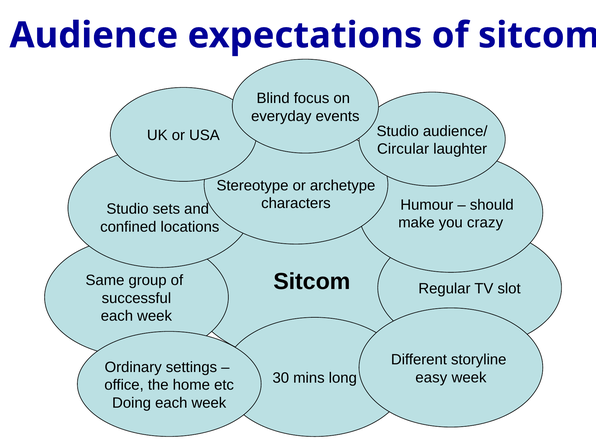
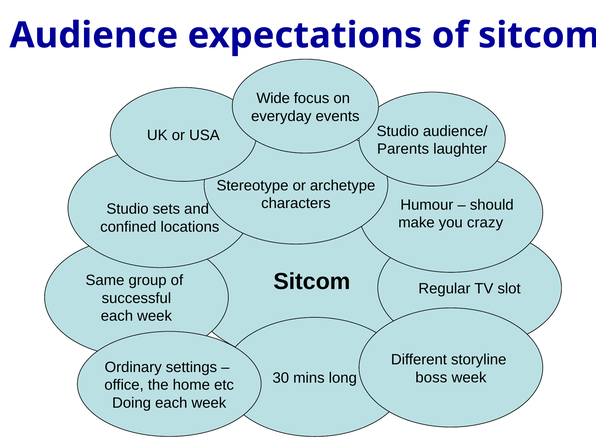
Blind: Blind -> Wide
Circular: Circular -> Parents
easy: easy -> boss
